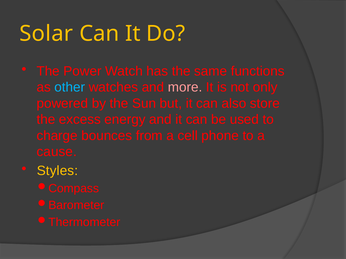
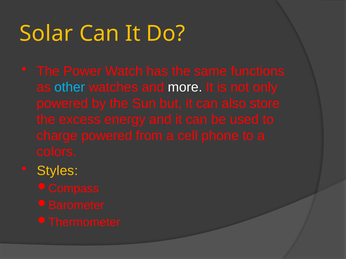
more colour: pink -> white
charge bounces: bounces -> powered
cause: cause -> colors
